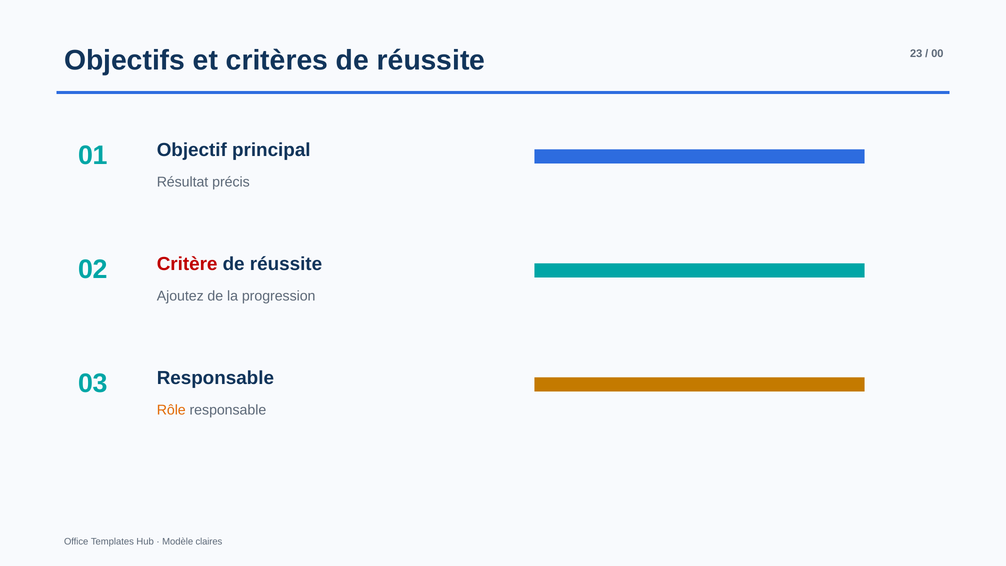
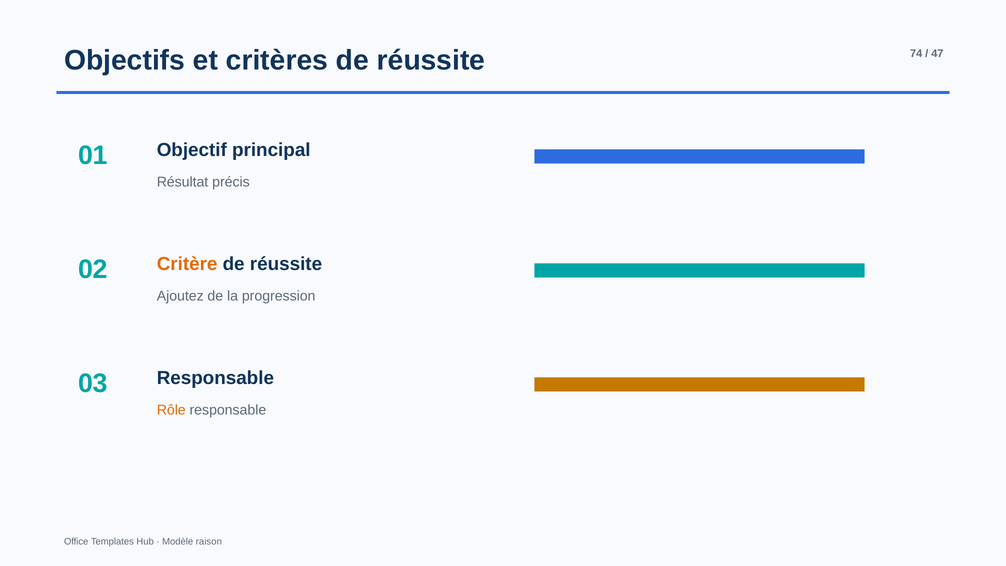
23: 23 -> 74
00: 00 -> 47
Critère colour: red -> orange
claires: claires -> raison
